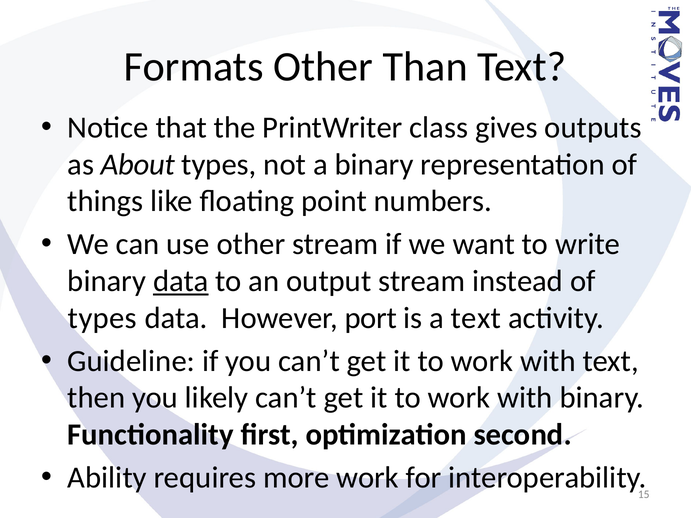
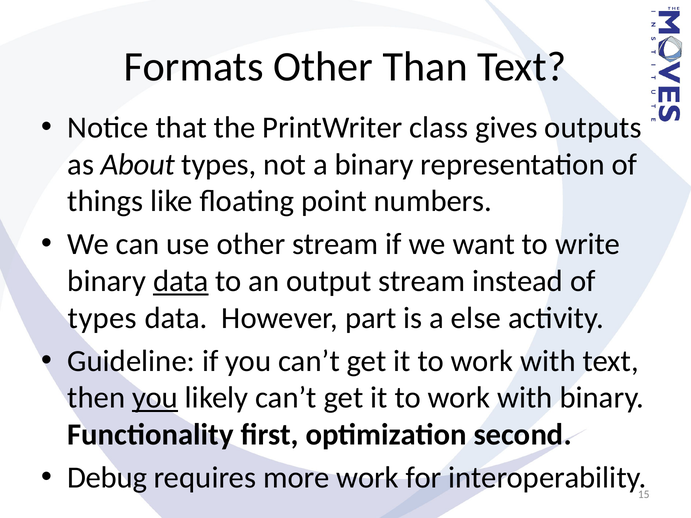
port: port -> part
a text: text -> else
you at (155, 398) underline: none -> present
Ability: Ability -> Debug
